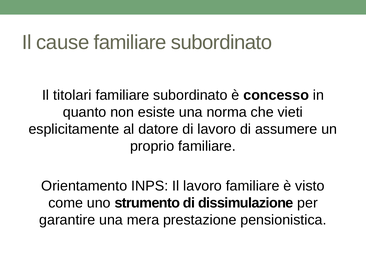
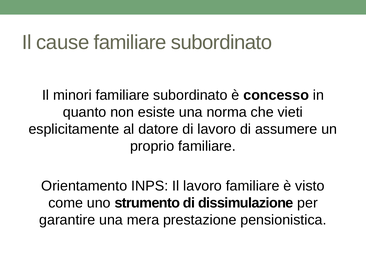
titolari: titolari -> minori
